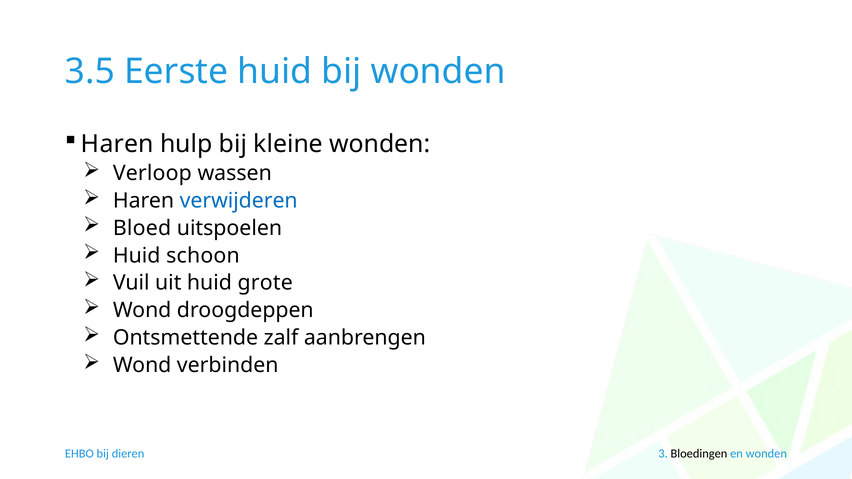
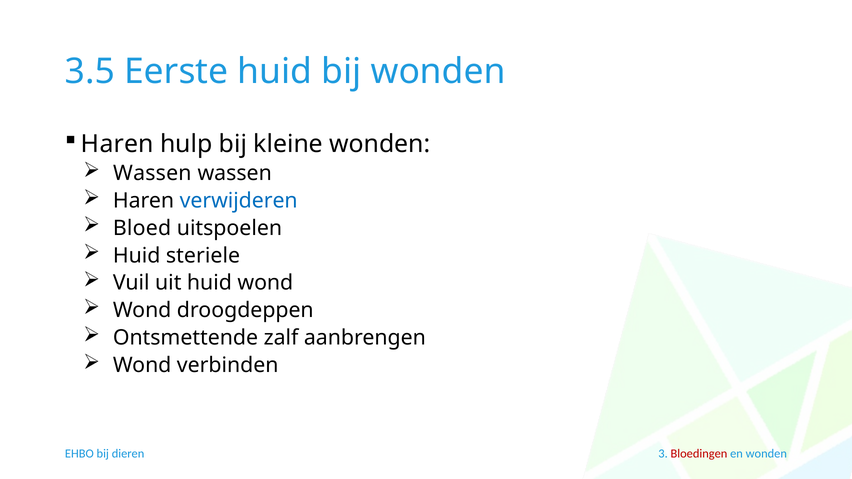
Verloop at (152, 173): Verloop -> Wassen
schoon: schoon -> steriele
huid grote: grote -> wond
Bloedingen colour: black -> red
